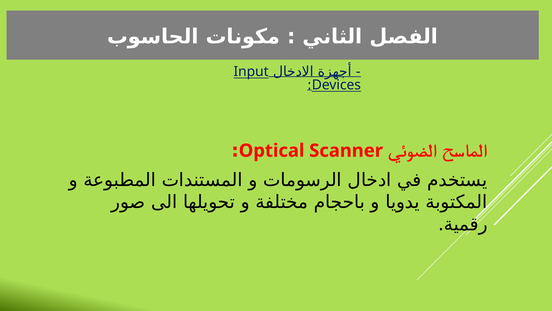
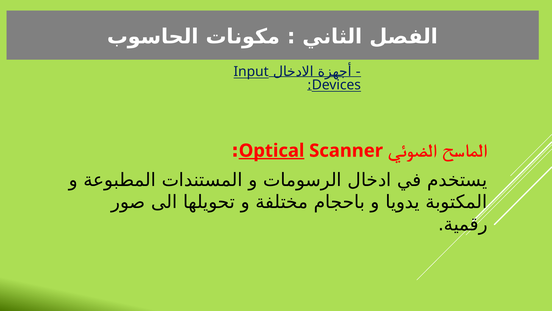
Optical underline: none -> present
